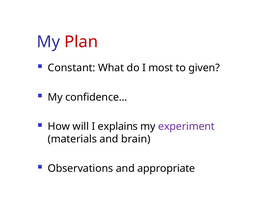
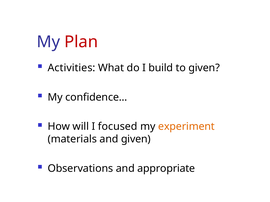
Constant: Constant -> Activities
most: most -> build
explains: explains -> focused
experiment colour: purple -> orange
and brain: brain -> given
